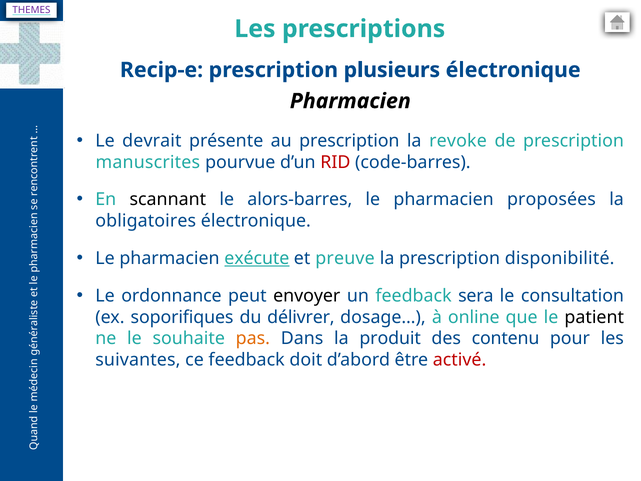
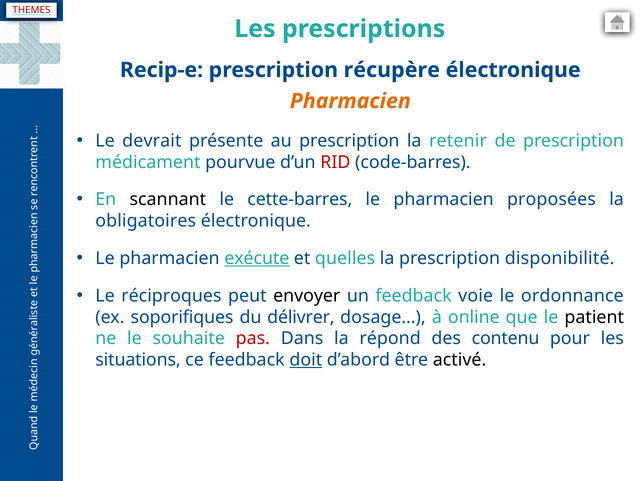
THEMES colour: purple -> red
plusieurs: plusieurs -> récupère
Pharmacien at (350, 101) colour: black -> orange
revoke: revoke -> retenir
manuscrites: manuscrites -> médicament
alors-barres: alors-barres -> cette-barres
preuve: preuve -> quelles
ordonnance: ordonnance -> réciproques
sera: sera -> voie
consultation: consultation -> ordonnance
pas colour: orange -> red
produit: produit -> répond
suivantes: suivantes -> situations
doit underline: none -> present
activé colour: red -> black
